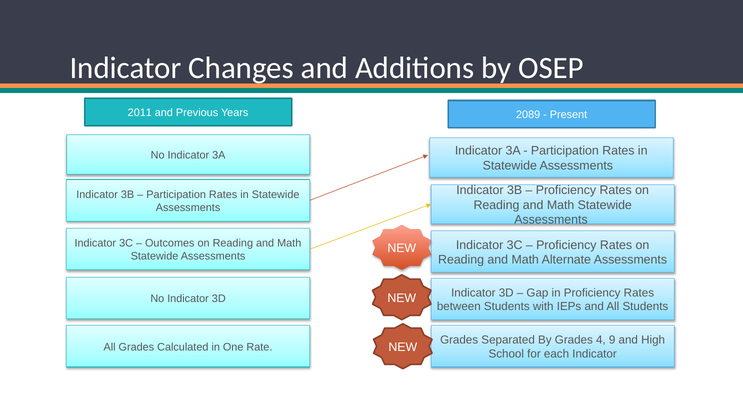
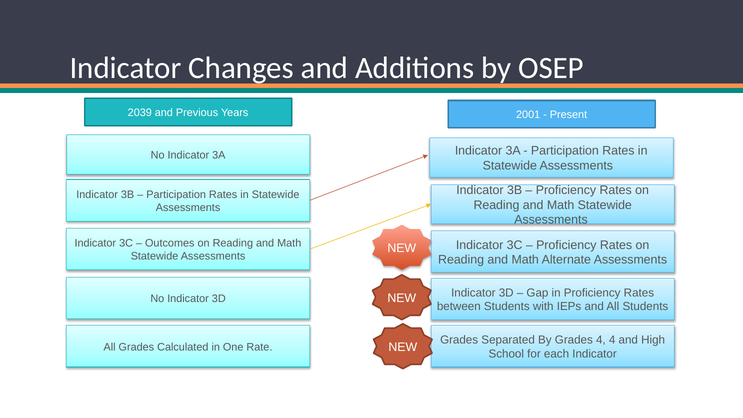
2011: 2011 -> 2039
2089: 2089 -> 2001
4 9: 9 -> 4
